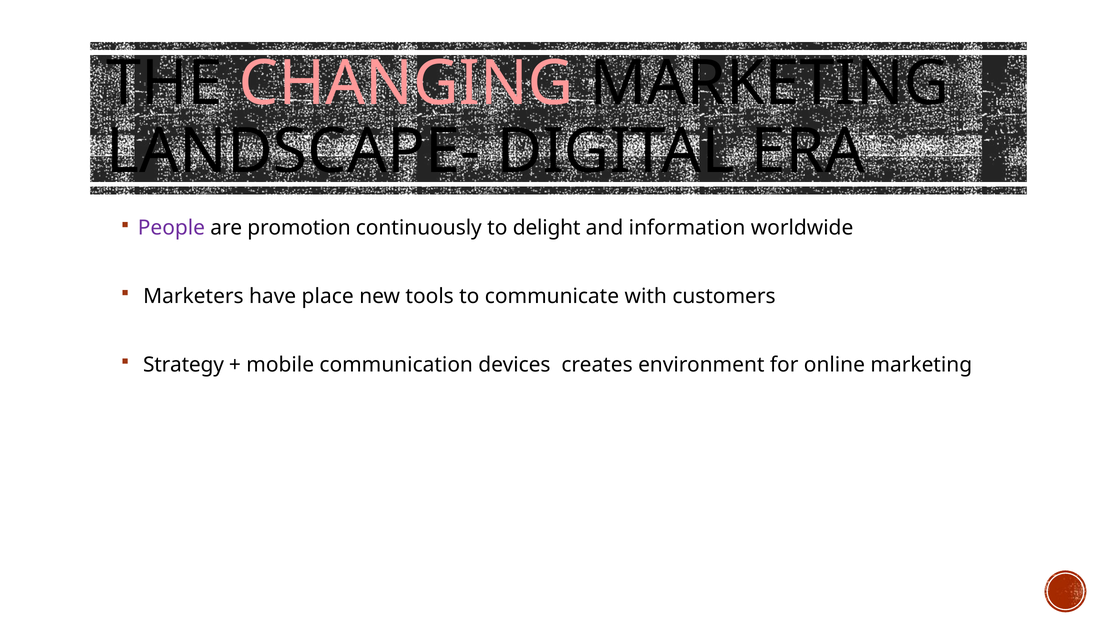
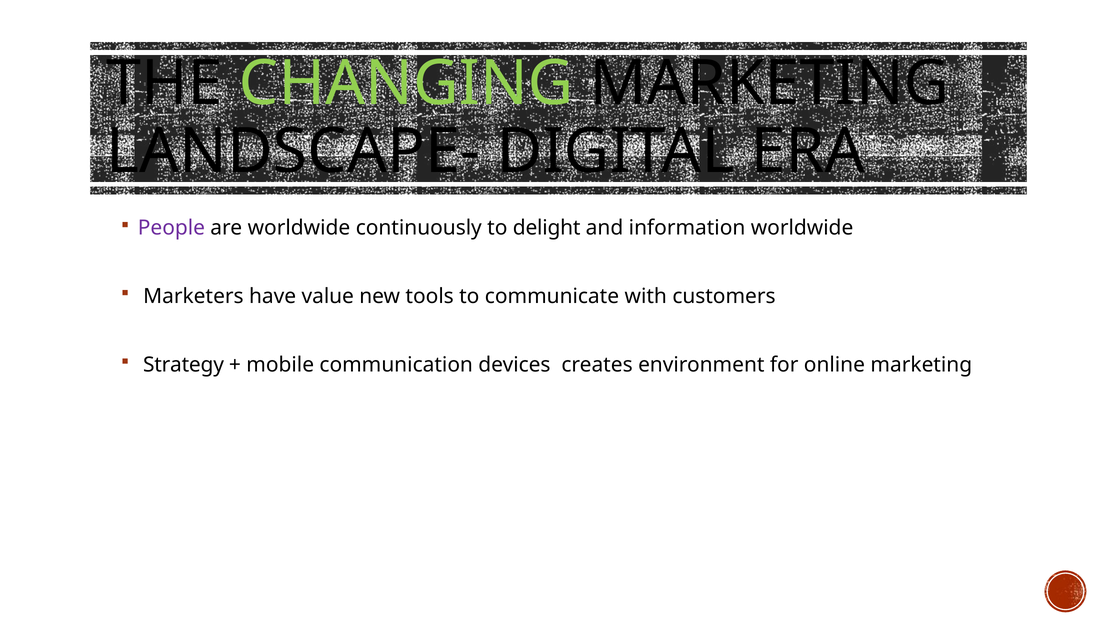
CHANGING colour: pink -> light green
are promotion: promotion -> worldwide
place: place -> value
